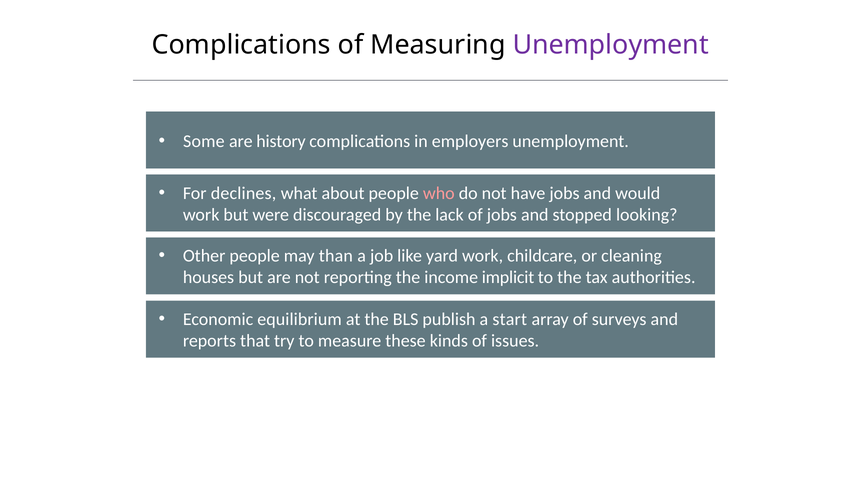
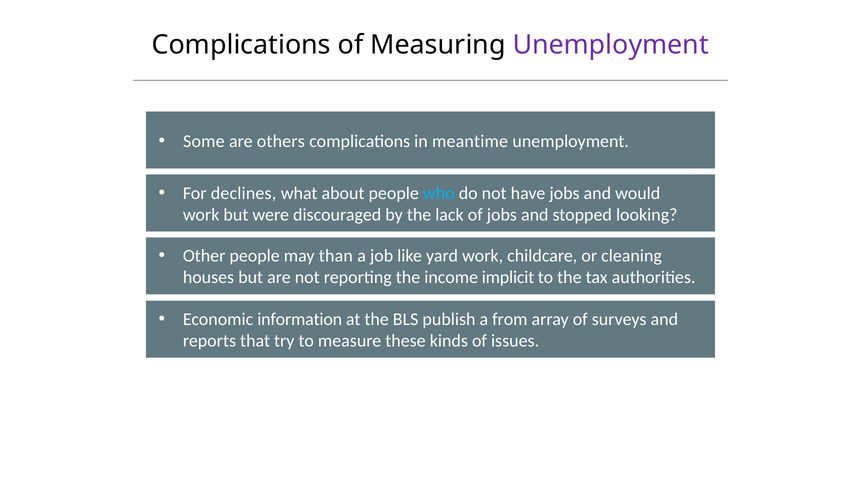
history: history -> others
employers: employers -> meantime
who colour: pink -> light blue
equilibrium: equilibrium -> information
start: start -> from
